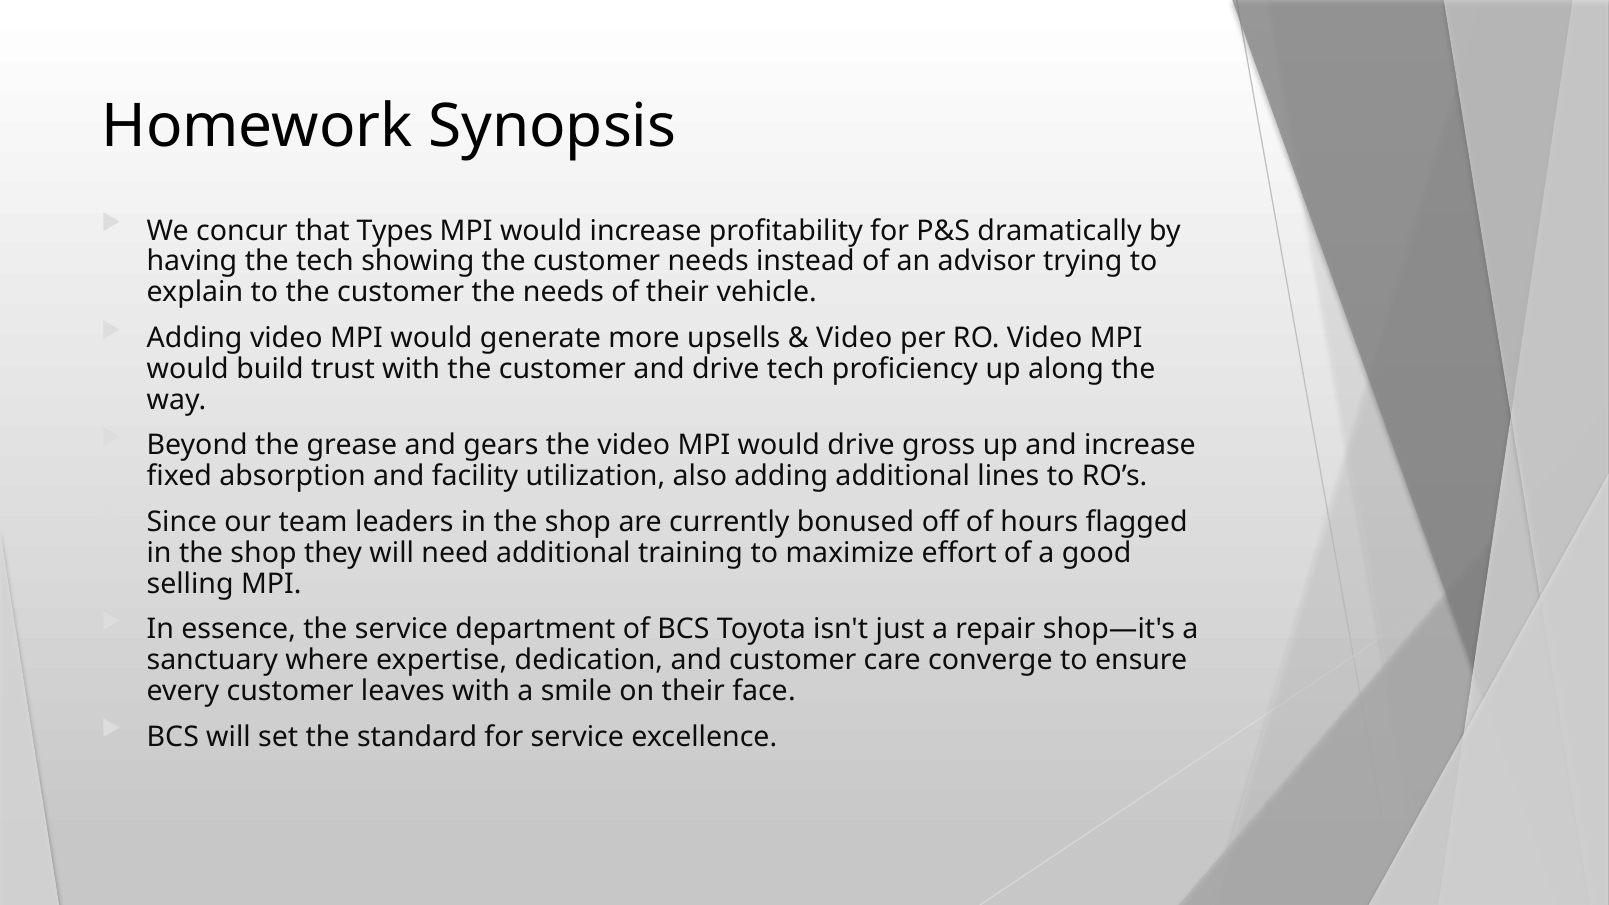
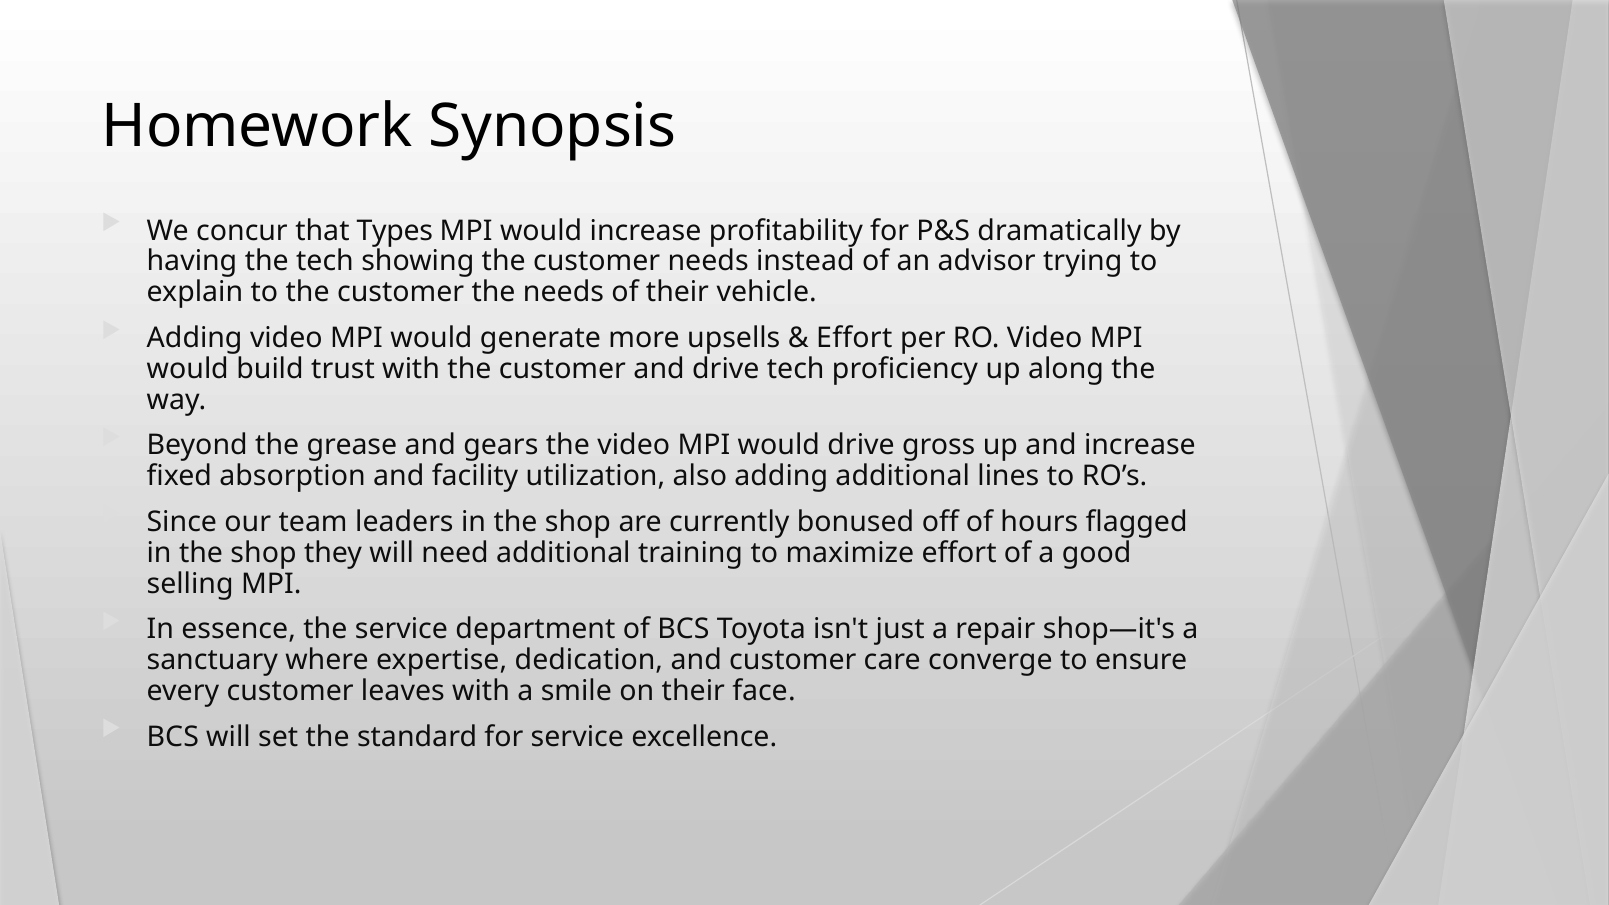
Video at (854, 338): Video -> Effort
